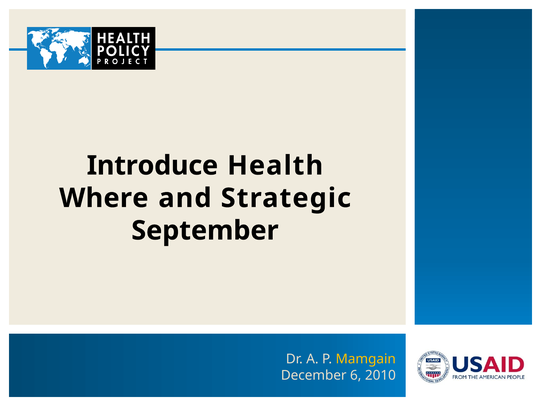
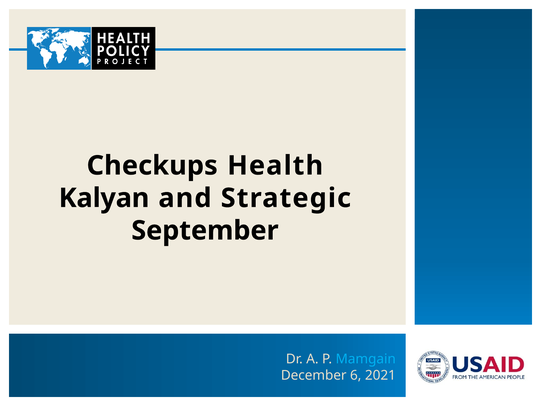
Introduce: Introduce -> Checkups
Where: Where -> Kalyan
Mamgain colour: yellow -> light blue
2010: 2010 -> 2021
